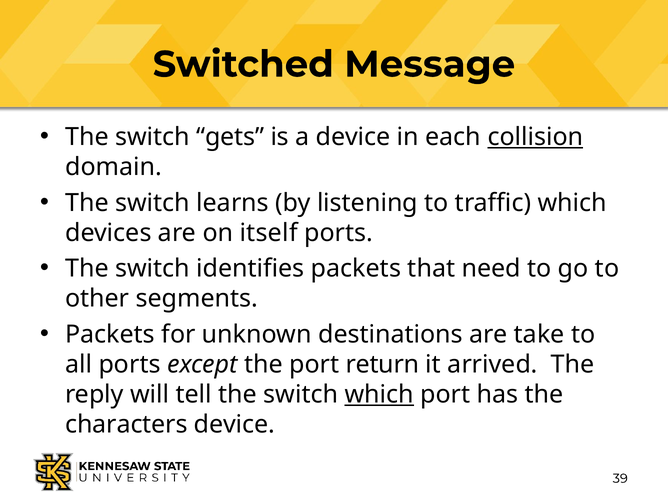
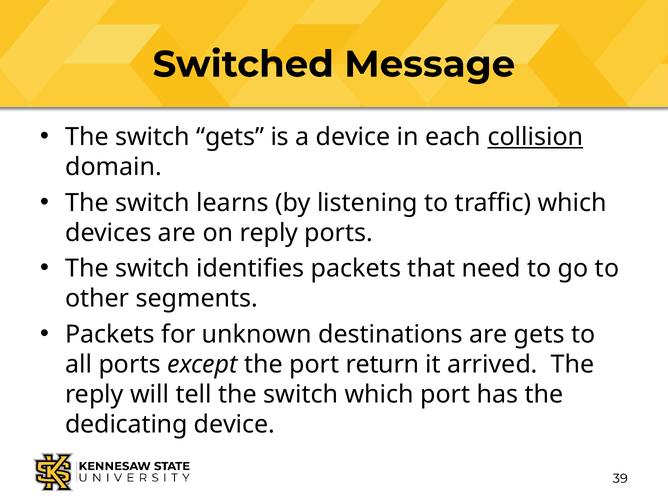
on itself: itself -> reply
are take: take -> gets
which at (379, 394) underline: present -> none
characters: characters -> dedicating
